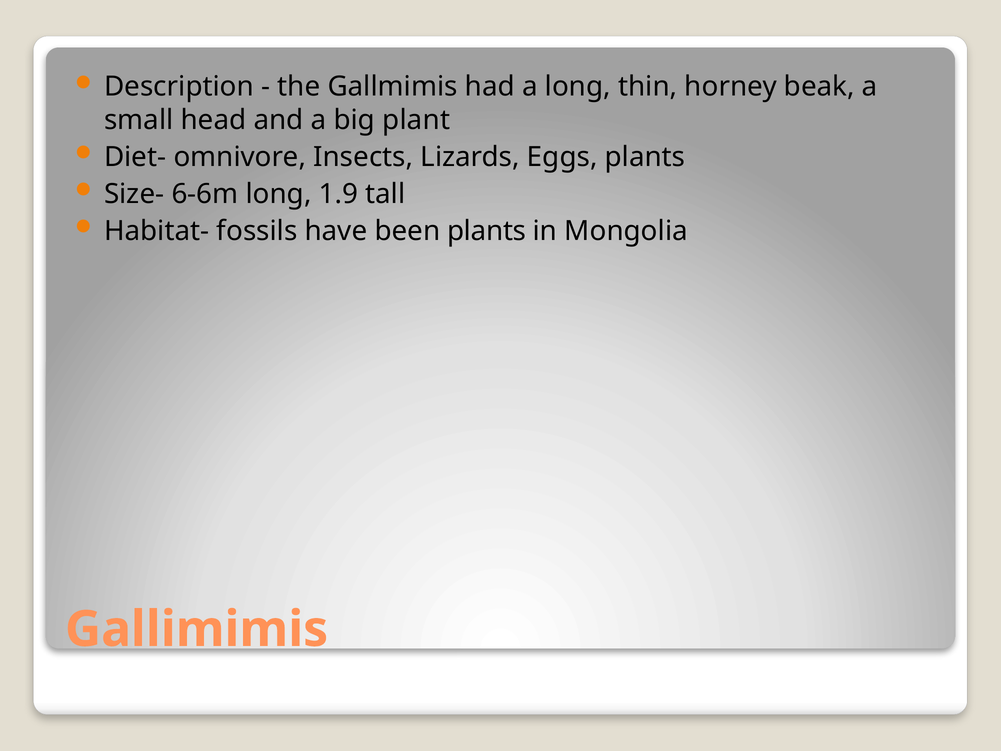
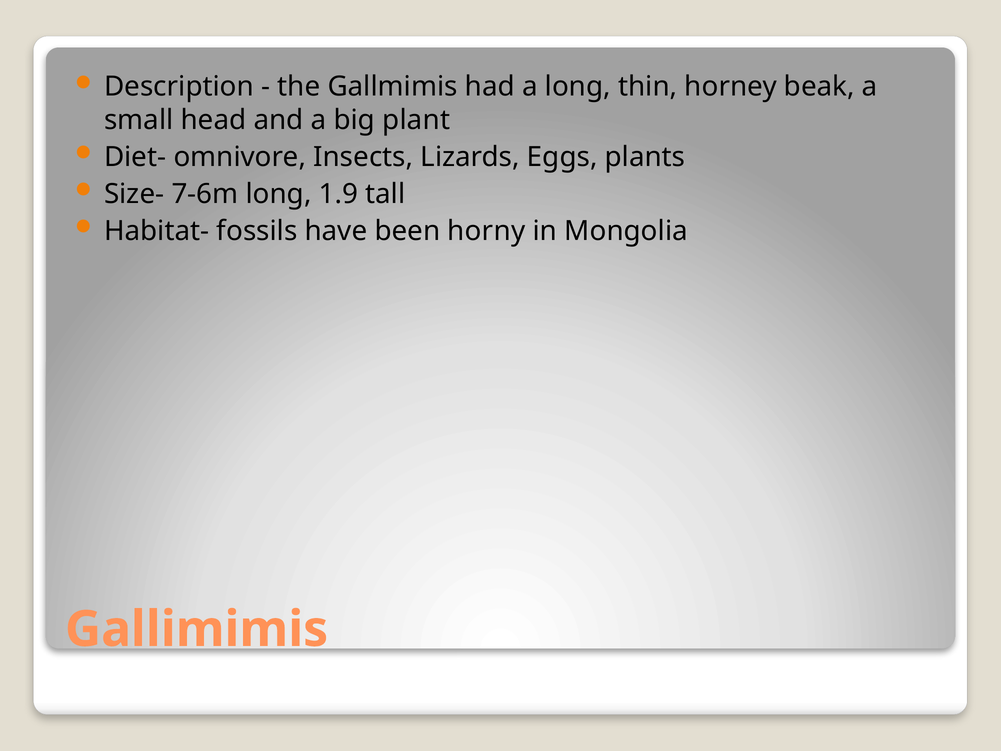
6-6m: 6-6m -> 7-6m
been plants: plants -> horny
